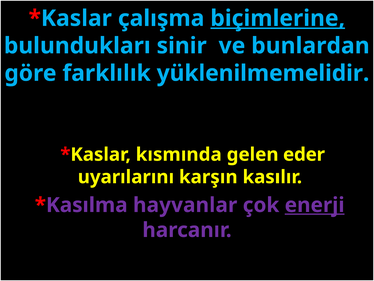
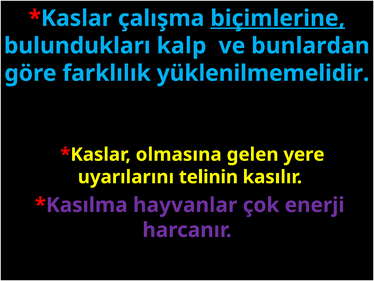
sinir: sinir -> kalp
kısmında: kısmında -> olmasına
eder: eder -> yere
karşın: karşın -> telinin
enerji underline: present -> none
